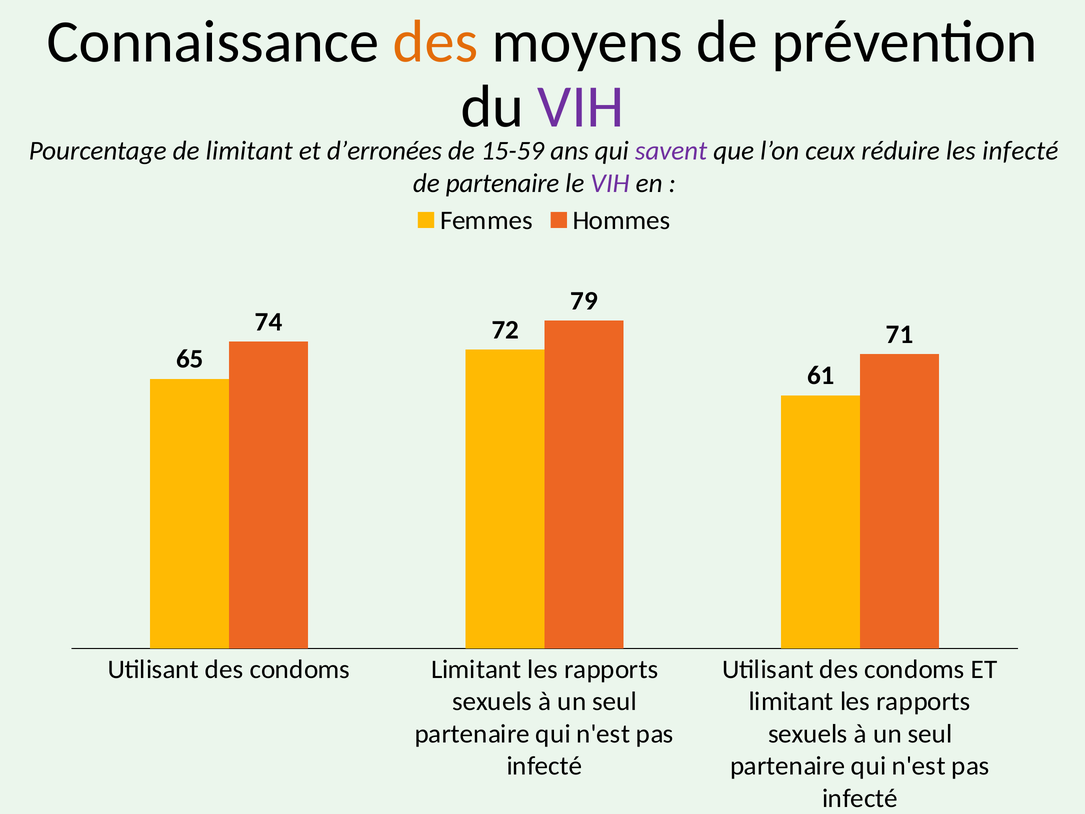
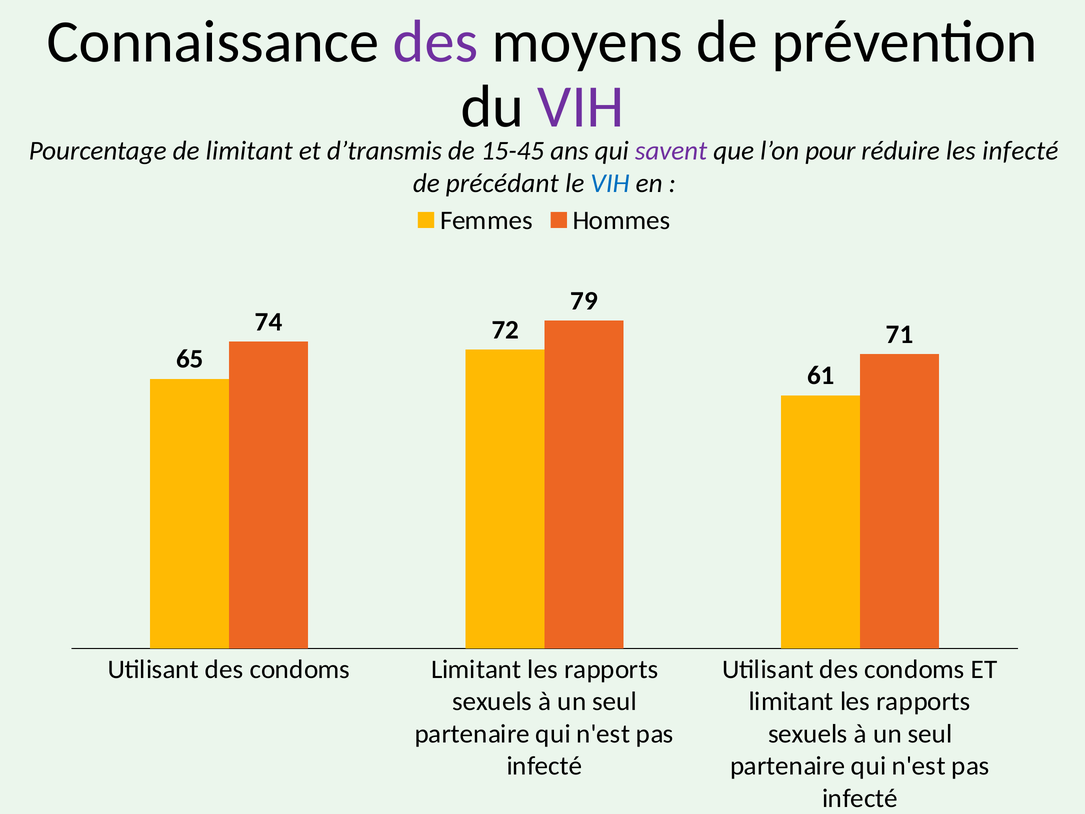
des at (436, 42) colour: orange -> purple
d’erronées: d’erronées -> d’transmis
15-59: 15-59 -> 15-45
ceux: ceux -> pour
de partenaire: partenaire -> précédant
VIH at (610, 183) colour: purple -> blue
